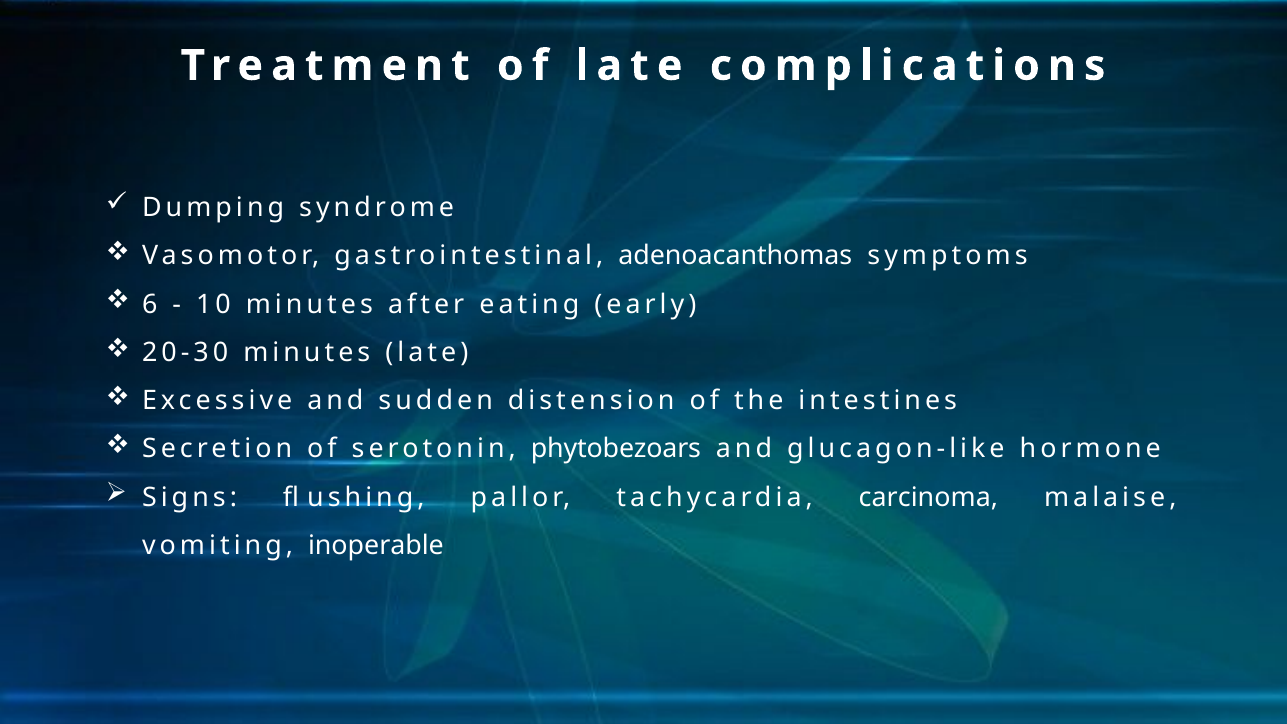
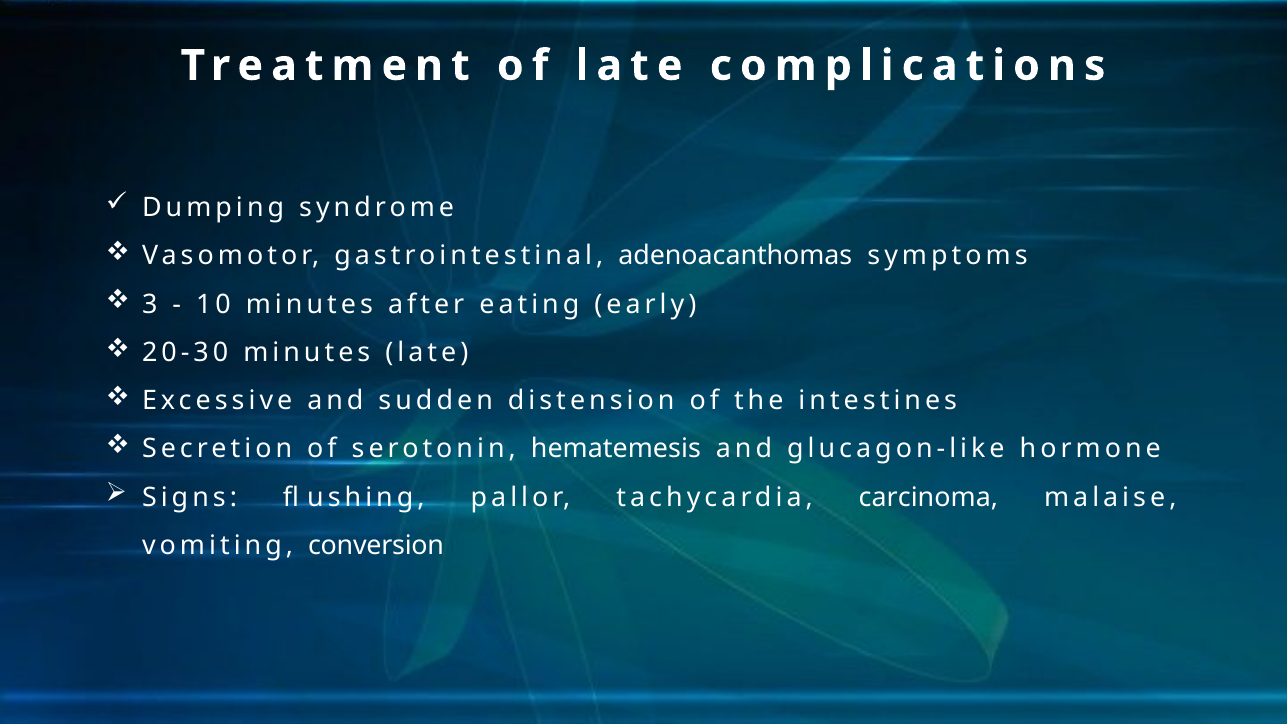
6: 6 -> 3
phytobezoars: phytobezoars -> hematemesis
inoperable: inoperable -> conversion
